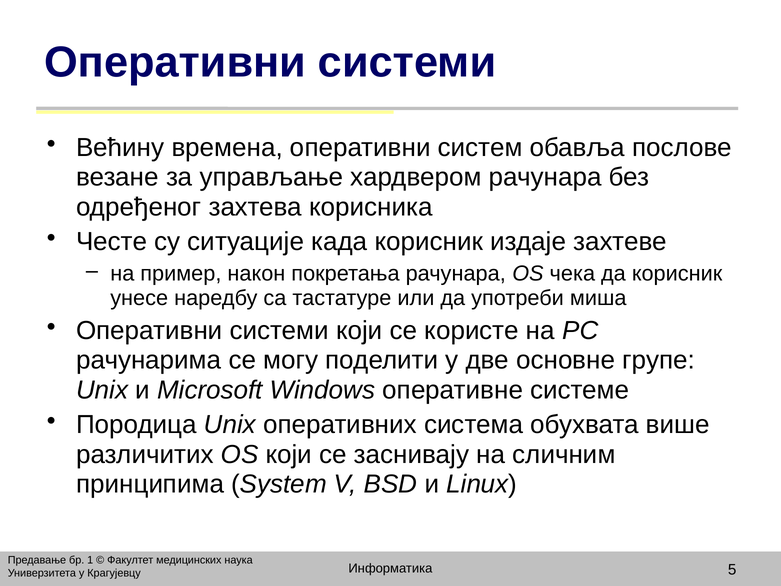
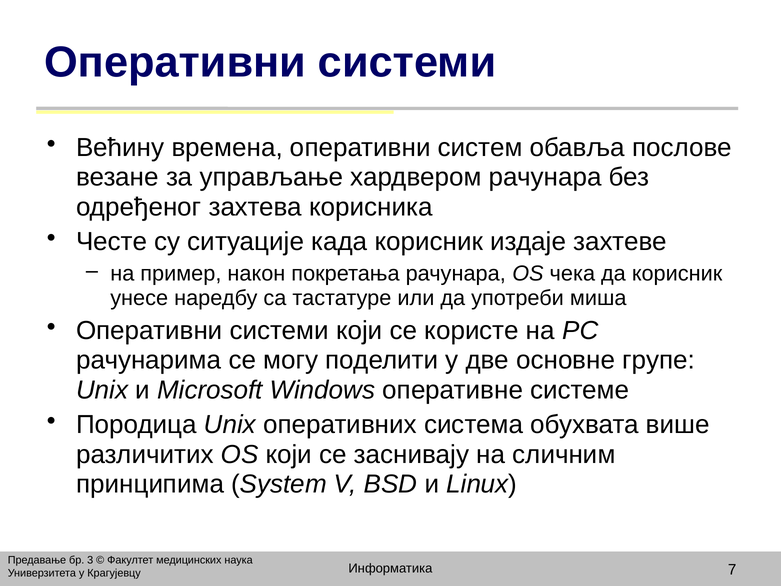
1: 1 -> 3
5: 5 -> 7
